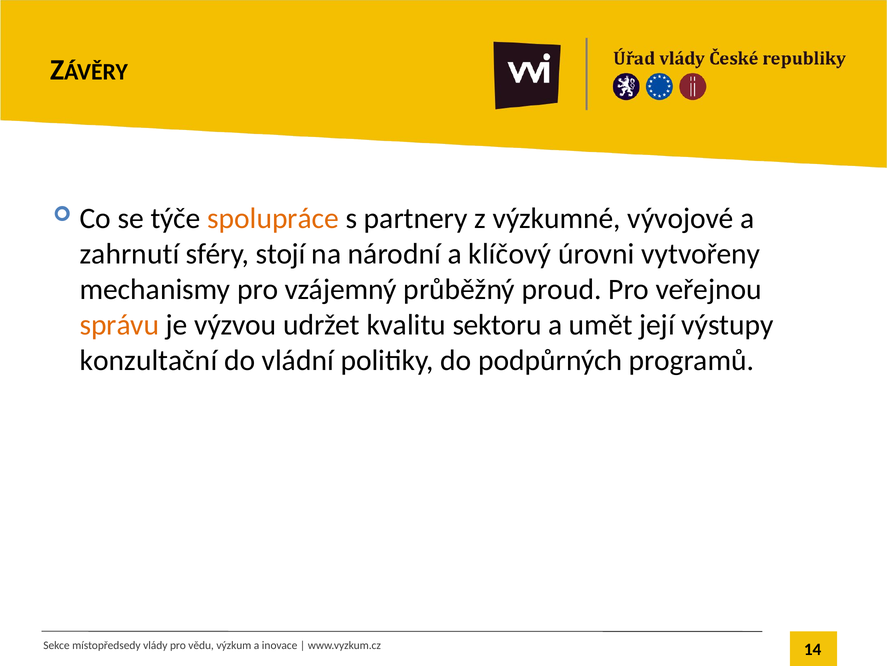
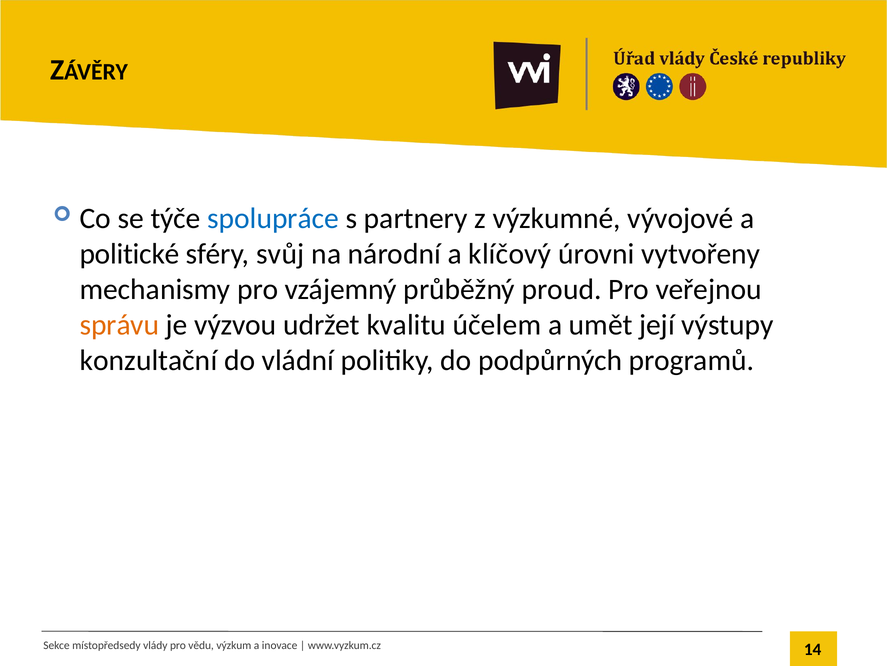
spolupráce colour: orange -> blue
zahrnutí: zahrnutí -> politické
stojí: stojí -> svůj
sektoru: sektoru -> účelem
